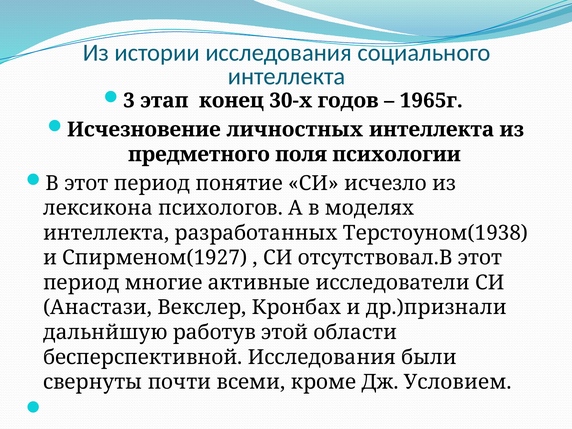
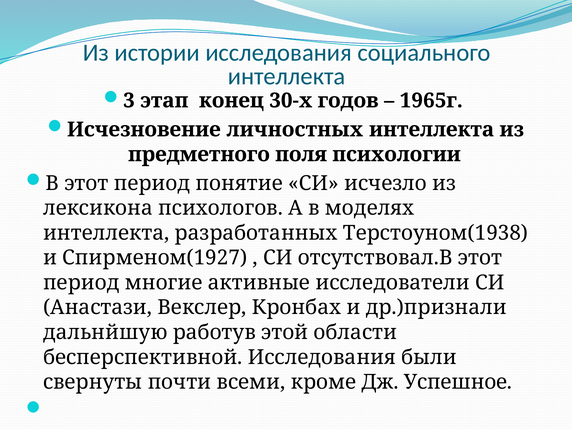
Условием: Условием -> Успешное
